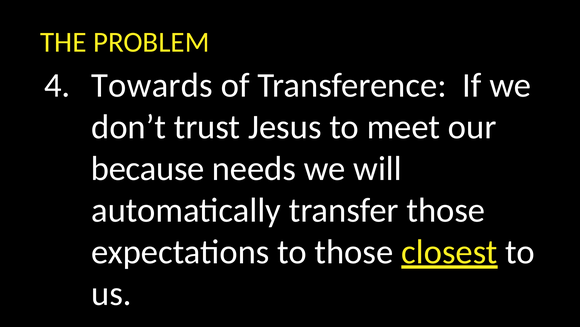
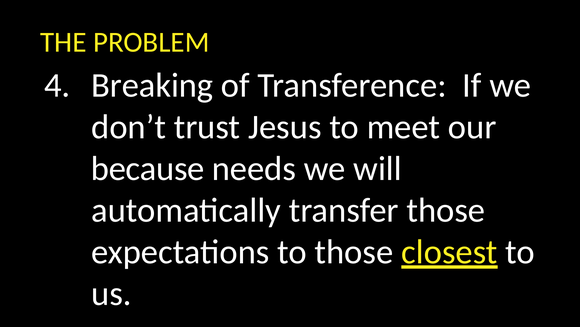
Towards: Towards -> Breaking
